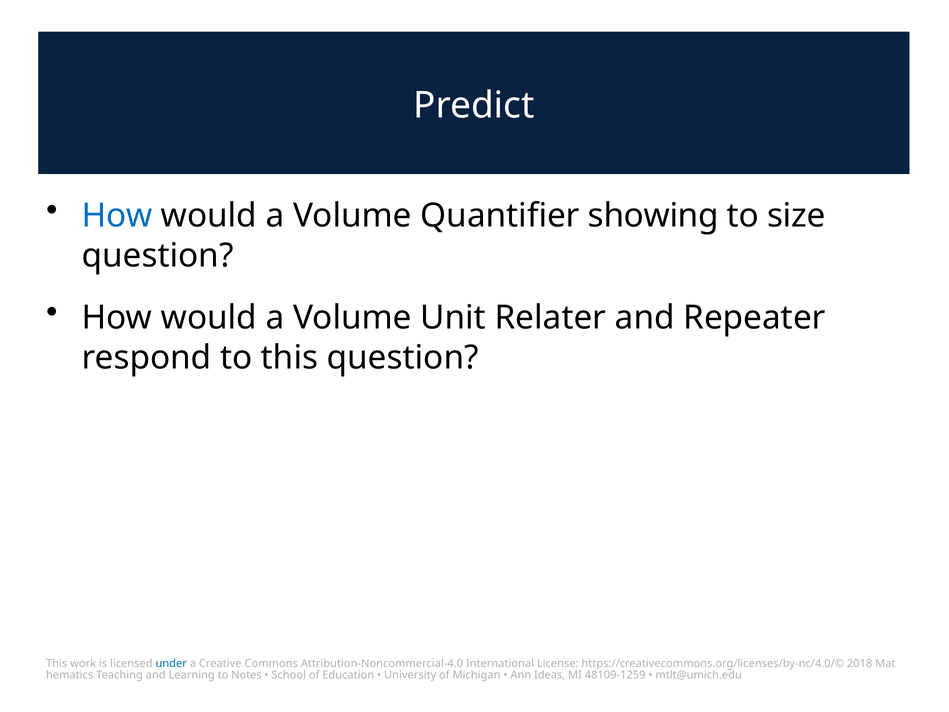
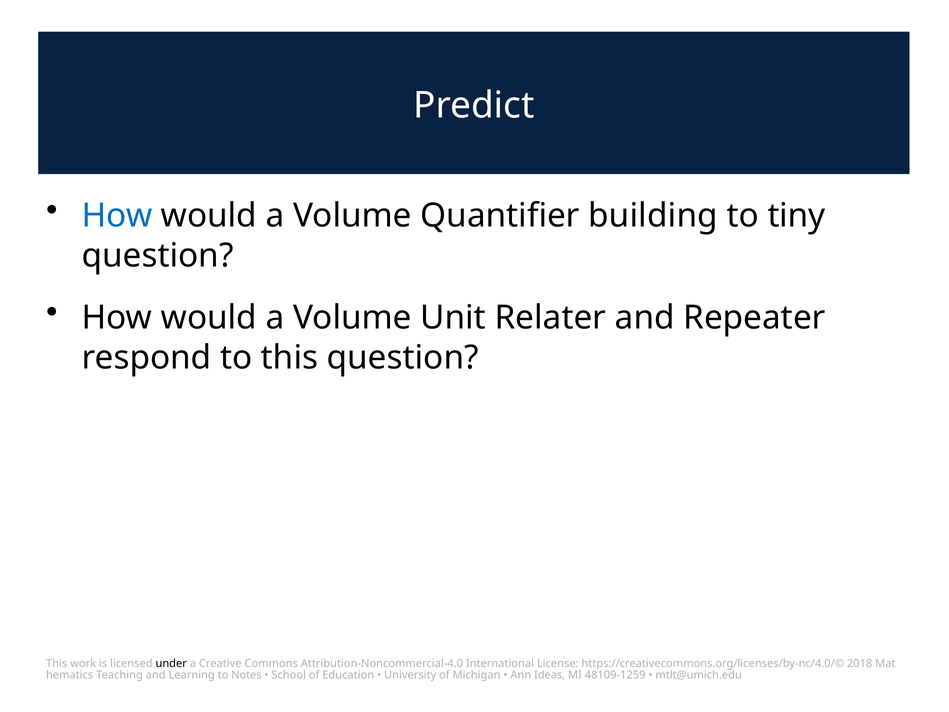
showing: showing -> building
size: size -> tiny
under colour: blue -> black
